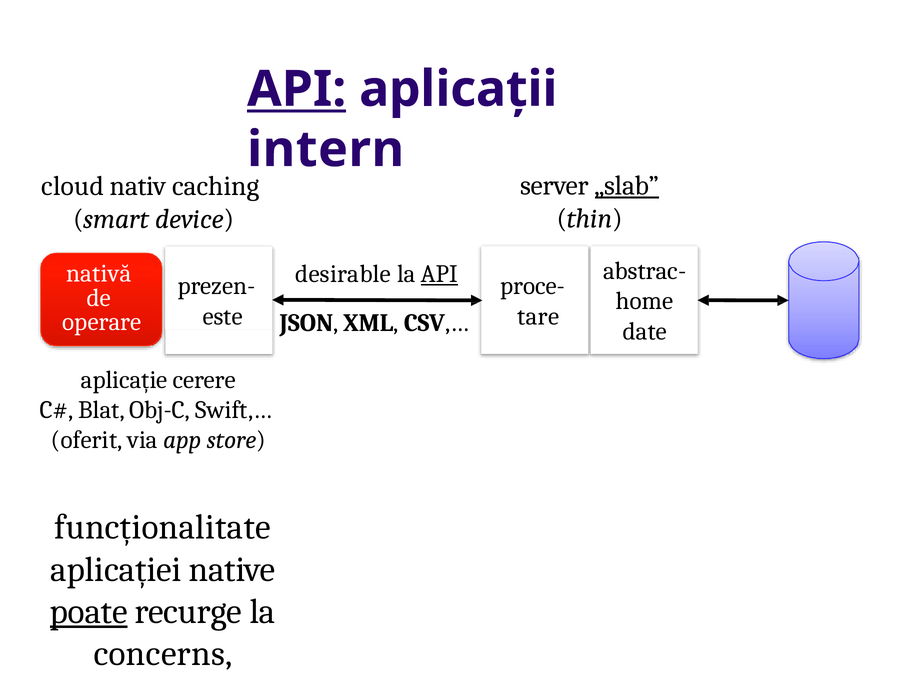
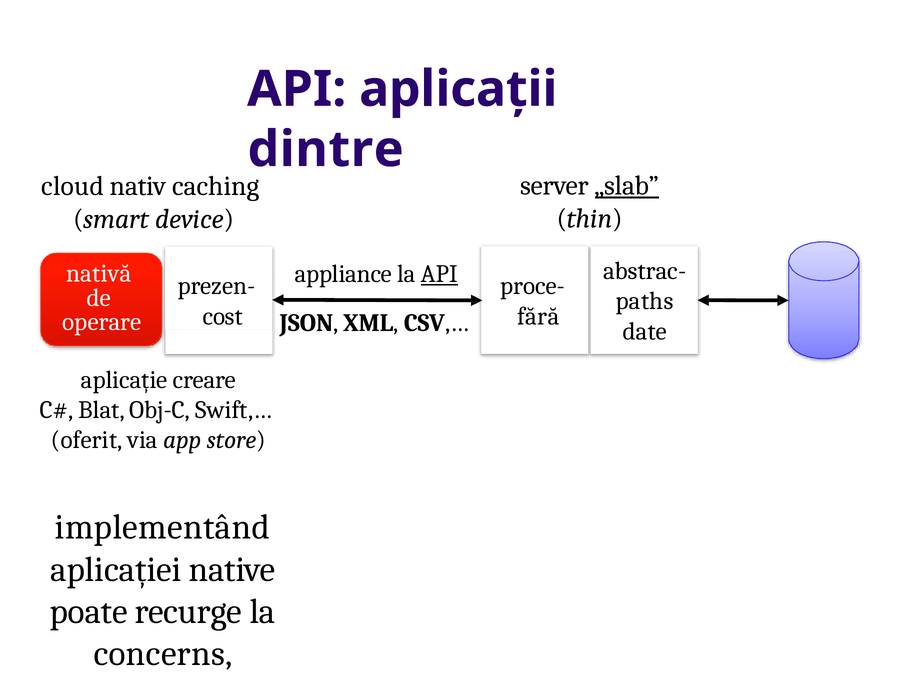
API at (297, 89) underline: present -> none
intern: intern -> dintre
desirable: desirable -> appliance
home: home -> paths
este: este -> cost
tare: tare -> fără
cerere: cerere -> creare
funcționalitate: funcționalitate -> implementând
poate underline: present -> none
